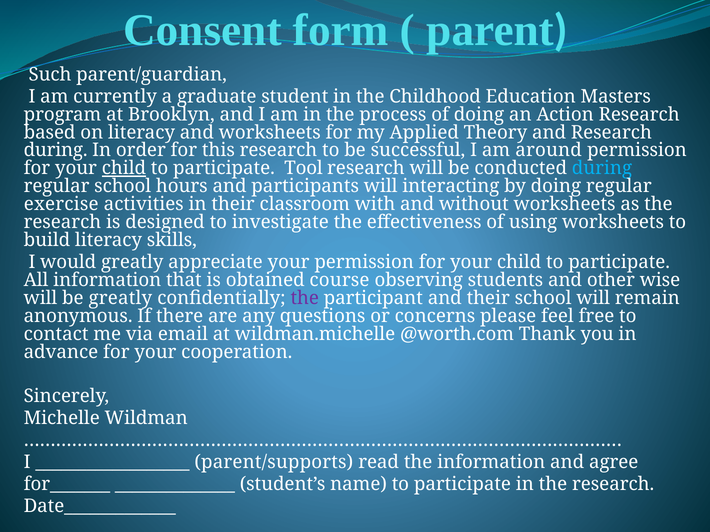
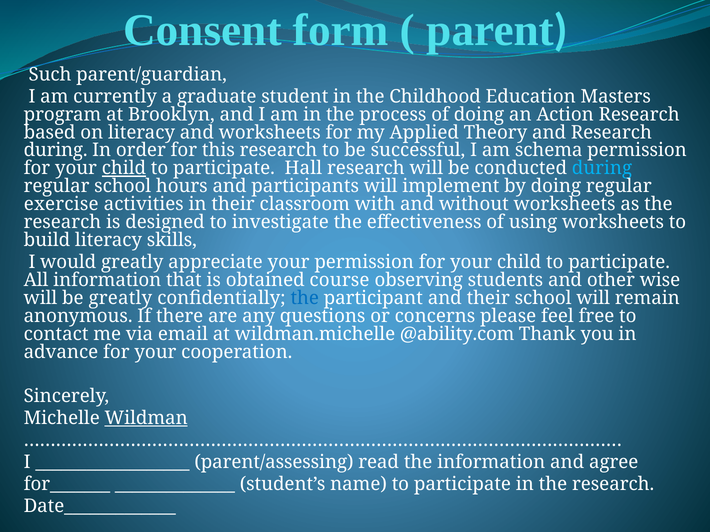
around: around -> schema
Tool: Tool -> Hall
interacting: interacting -> implement
the at (305, 298) colour: purple -> blue
@worth.com: @worth.com -> @ability.com
Wildman underline: none -> present
parent/supports: parent/supports -> parent/assessing
